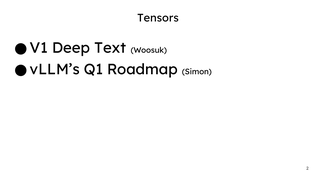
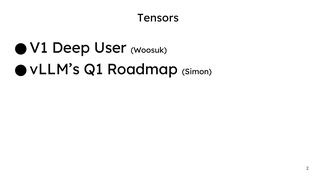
Text: Text -> User
